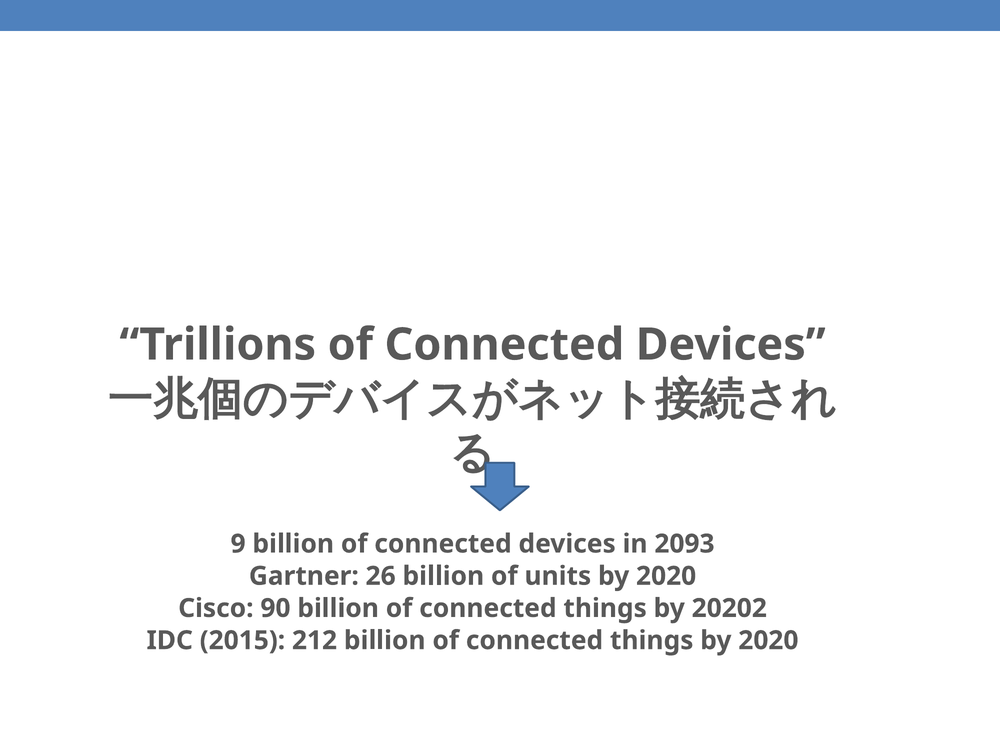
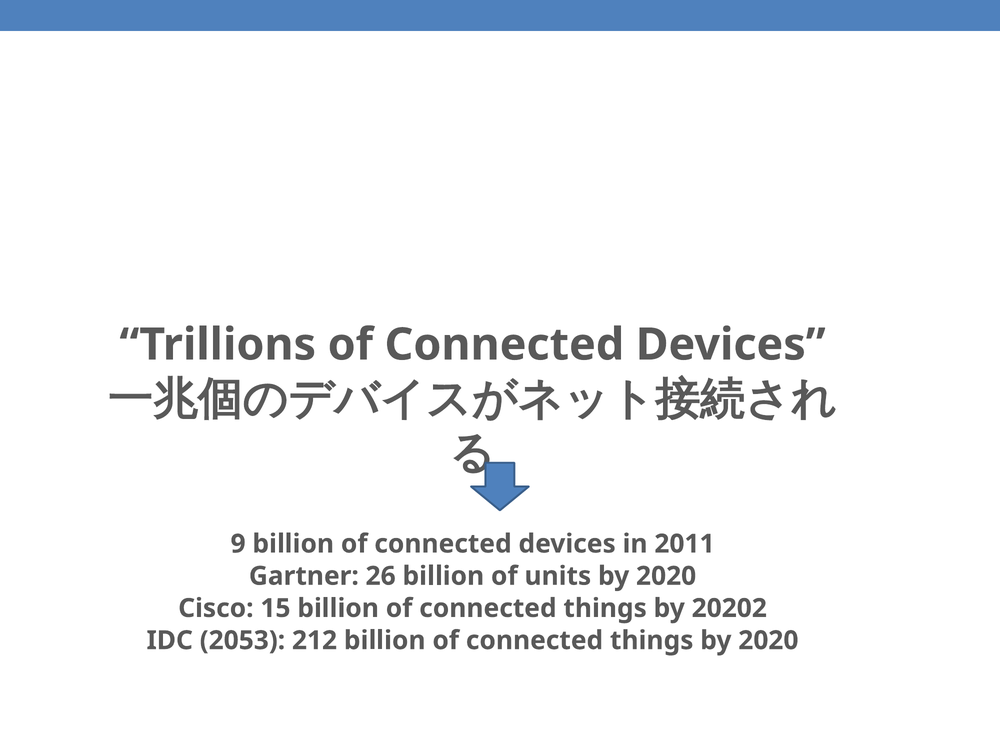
2093: 2093 -> 2011
90: 90 -> 15
2015: 2015 -> 2053
